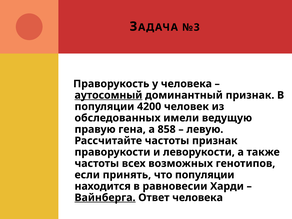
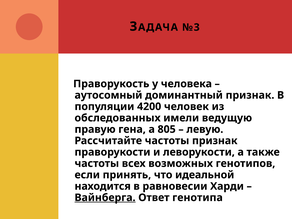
аутосомный underline: present -> none
858: 858 -> 805
что популяции: популяции -> идеальной
Ответ человека: человека -> генотипа
